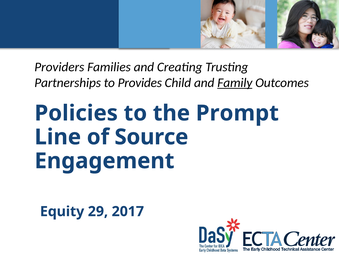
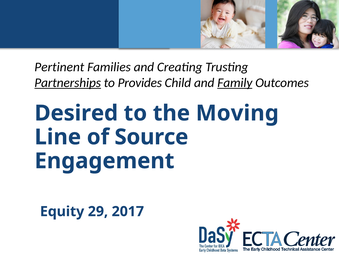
Providers: Providers -> Pertinent
Partnerships underline: none -> present
Policies: Policies -> Desired
Prompt: Prompt -> Moving
